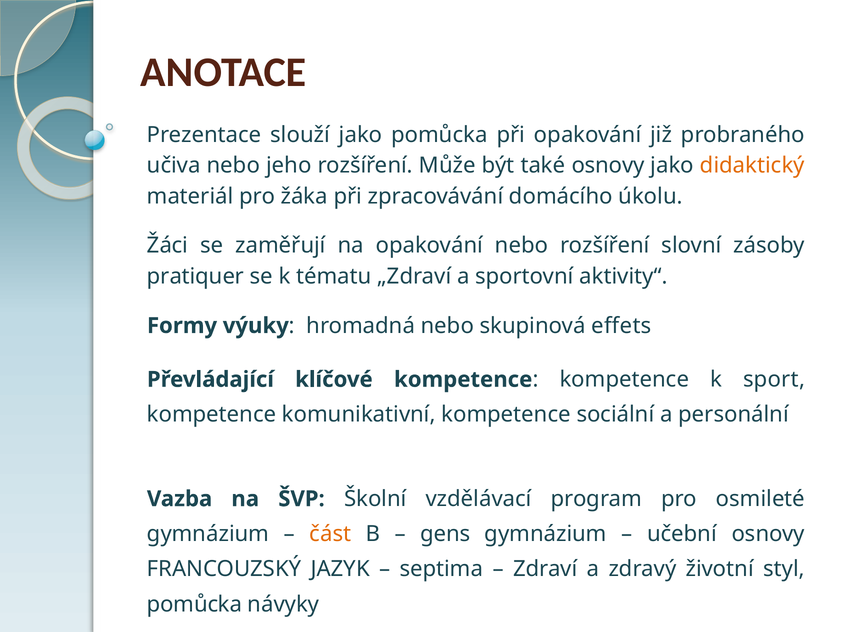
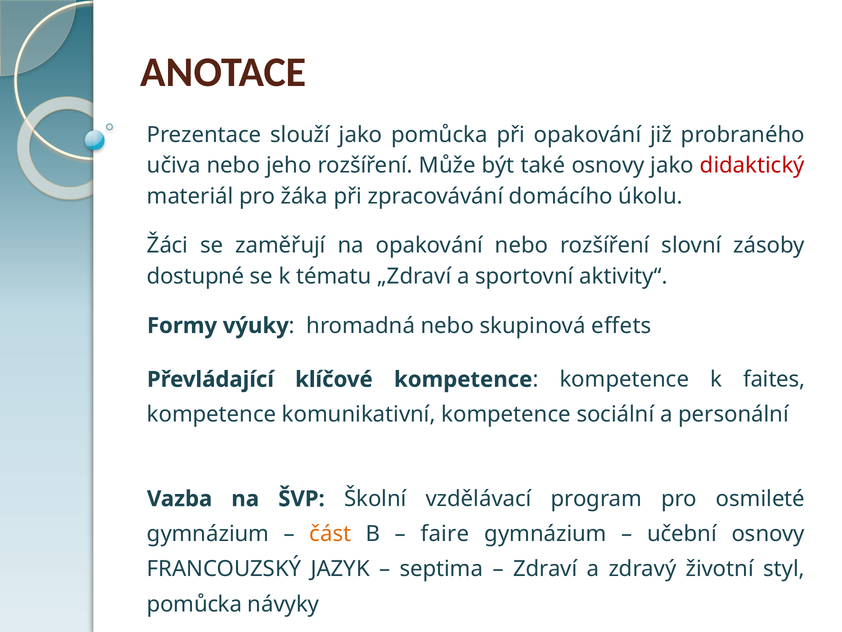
didaktický colour: orange -> red
pratiquer: pratiquer -> dostupné
sport: sport -> faites
gens: gens -> faire
